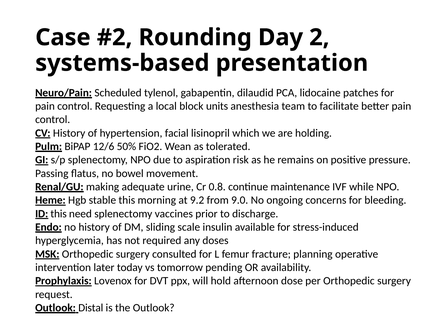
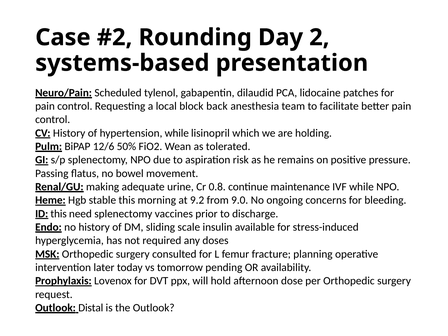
units: units -> back
hypertension facial: facial -> while
